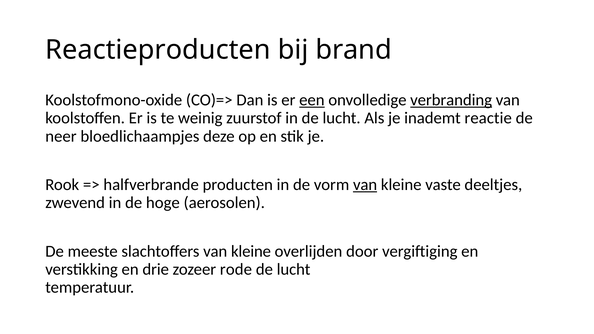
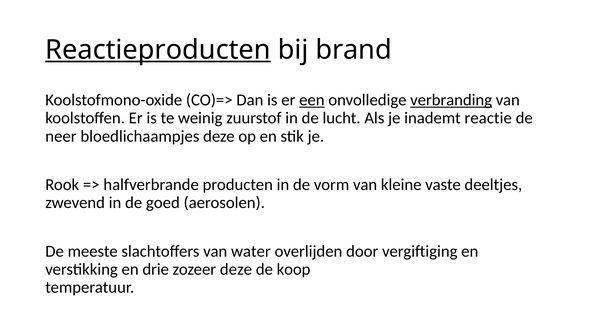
Reactieproducten underline: none -> present
van at (365, 185) underline: present -> none
hoge: hoge -> goed
slachtoffers van kleine: kleine -> water
zozeer rode: rode -> deze
lucht at (294, 269): lucht -> koop
